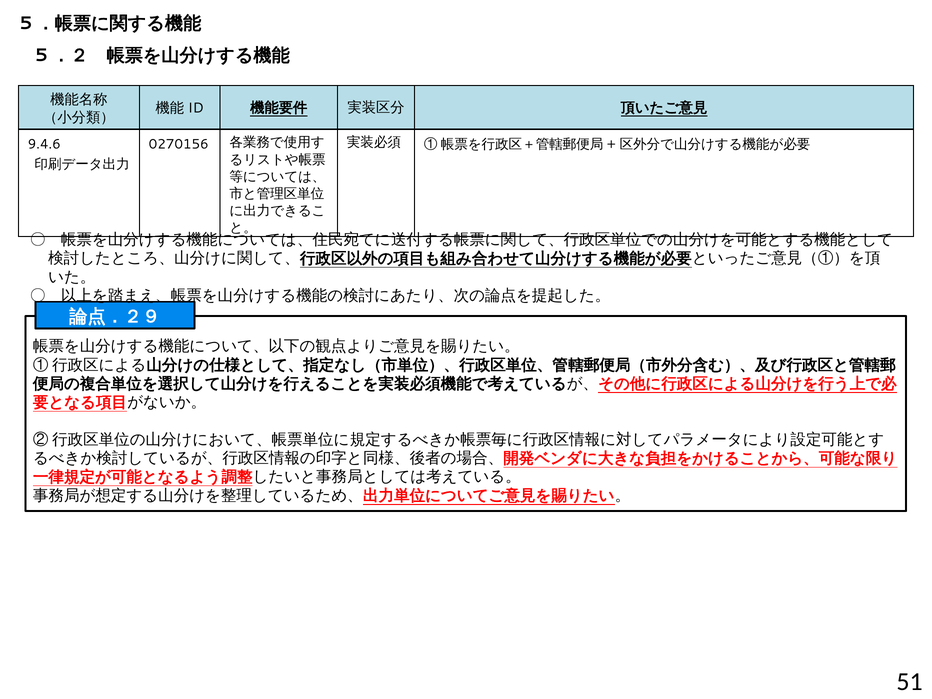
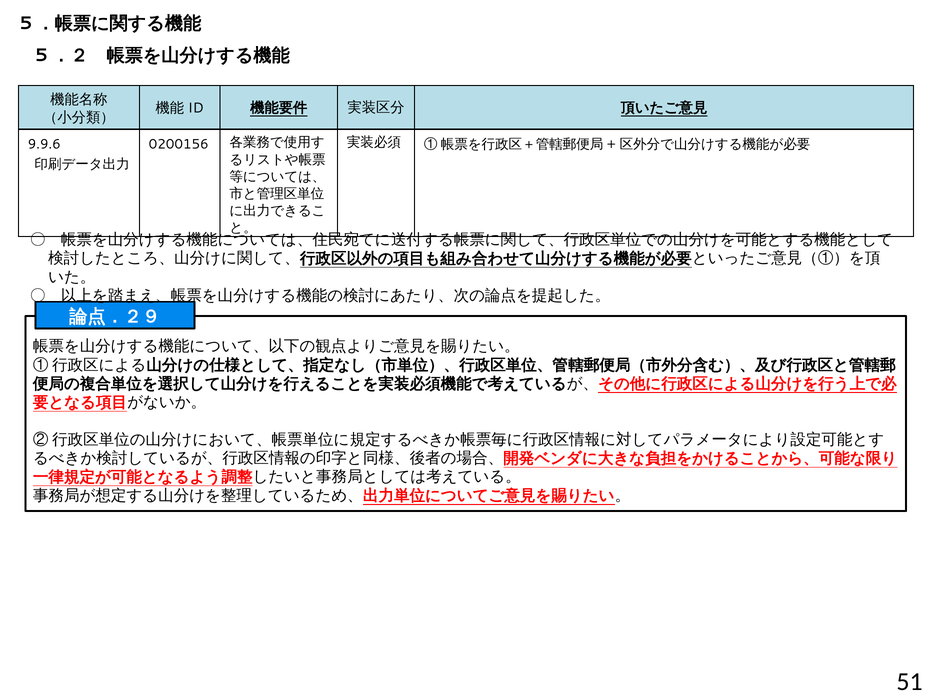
9.4.6: 9.4.6 -> 9.9.6
0270156: 0270156 -> 0200156
